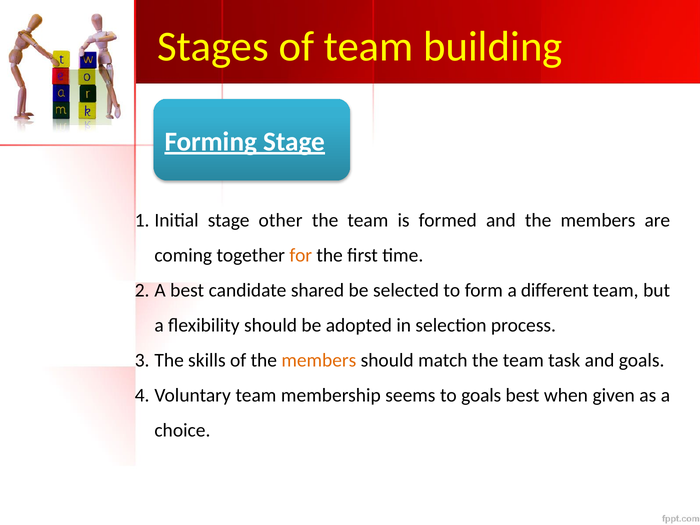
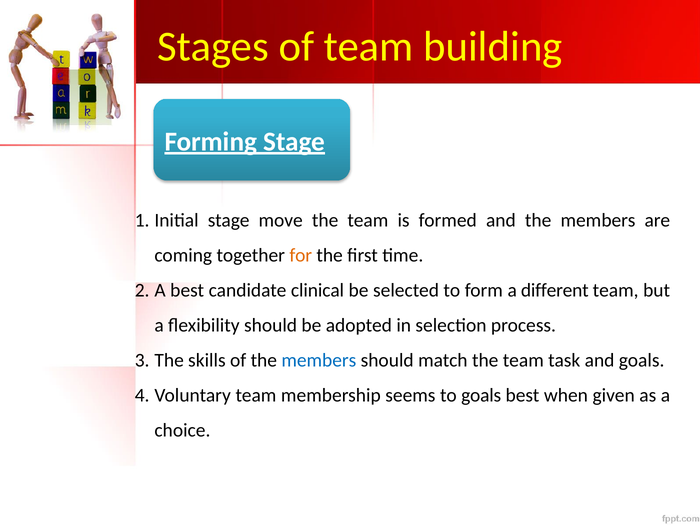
other: other -> move
shared: shared -> clinical
members at (319, 360) colour: orange -> blue
